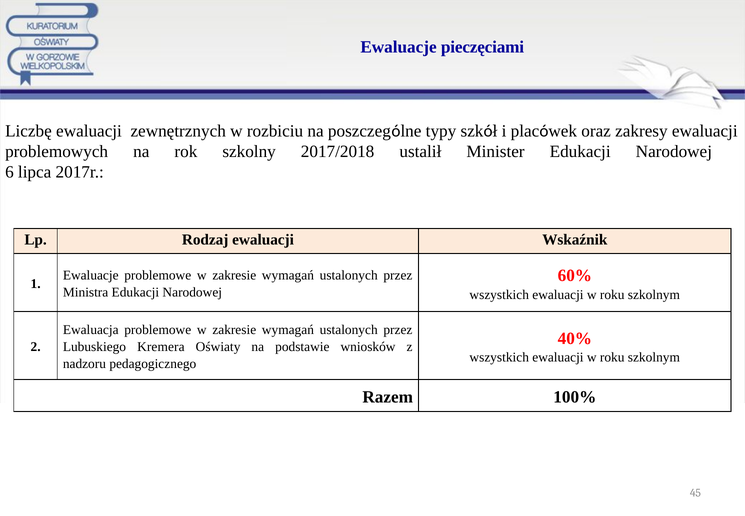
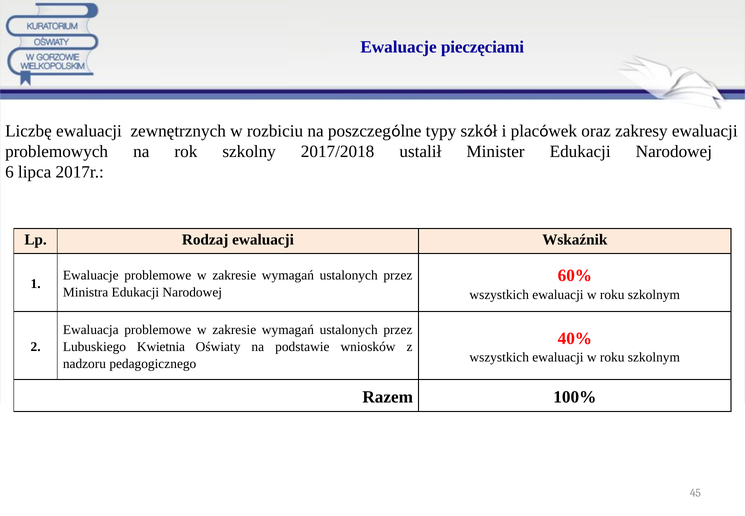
Kremera: Kremera -> Kwietnia
